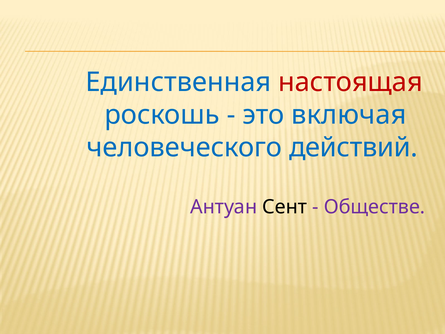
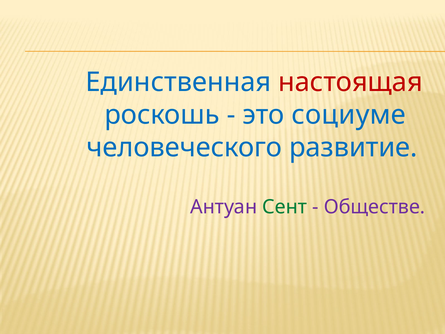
включая: включая -> социуме
действий: действий -> развитие
Сент colour: black -> green
